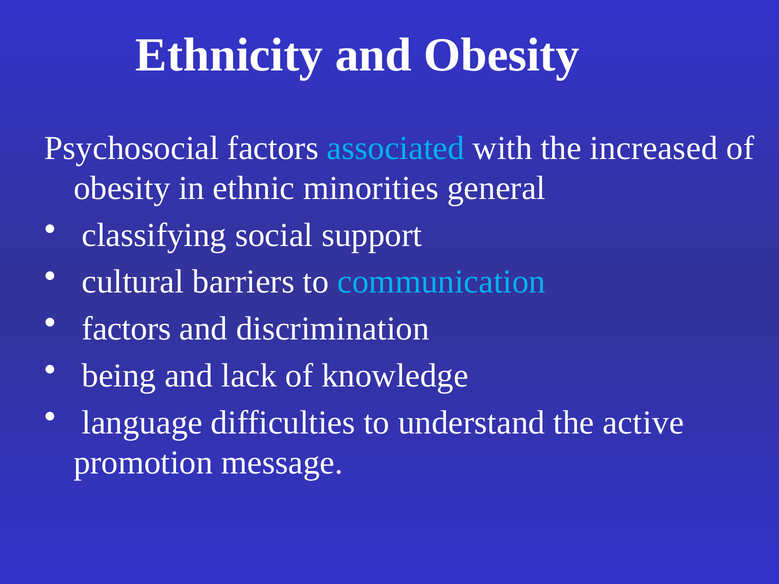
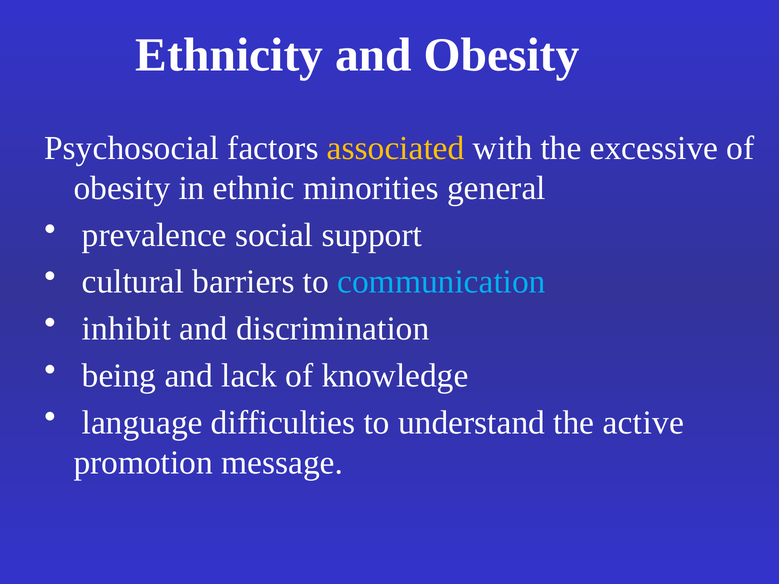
associated colour: light blue -> yellow
increased: increased -> excessive
classifying: classifying -> prevalence
factors at (127, 329): factors -> inhibit
